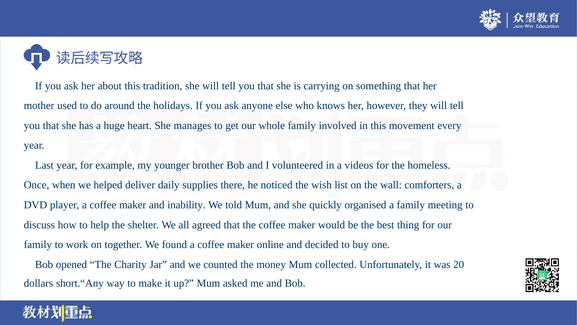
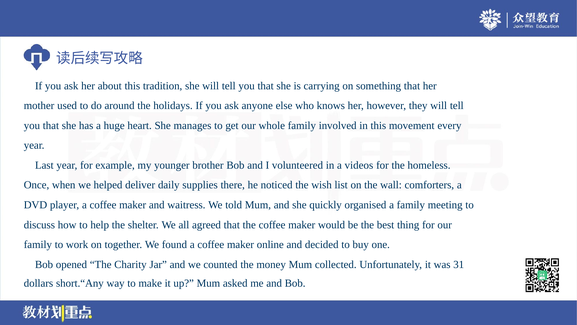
inability: inability -> waitress
20: 20 -> 31
